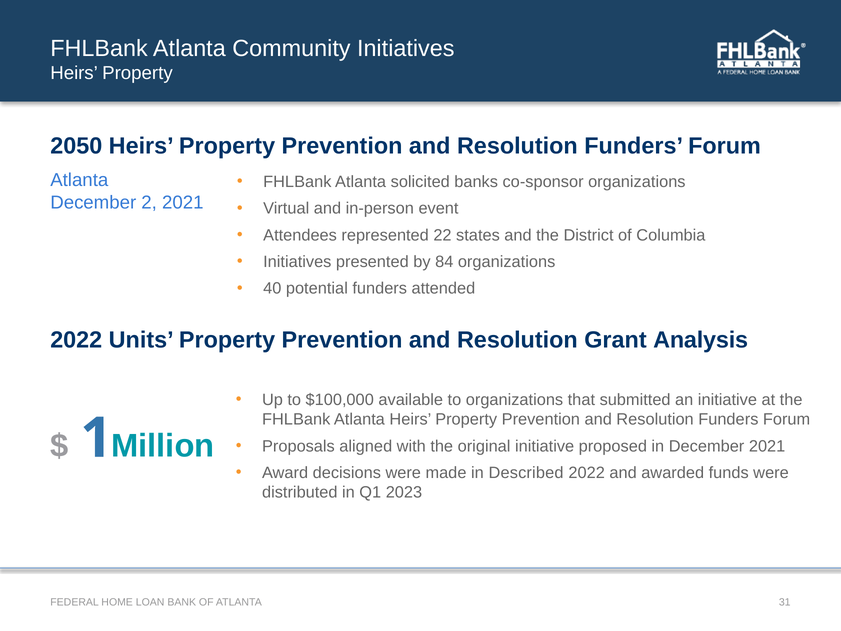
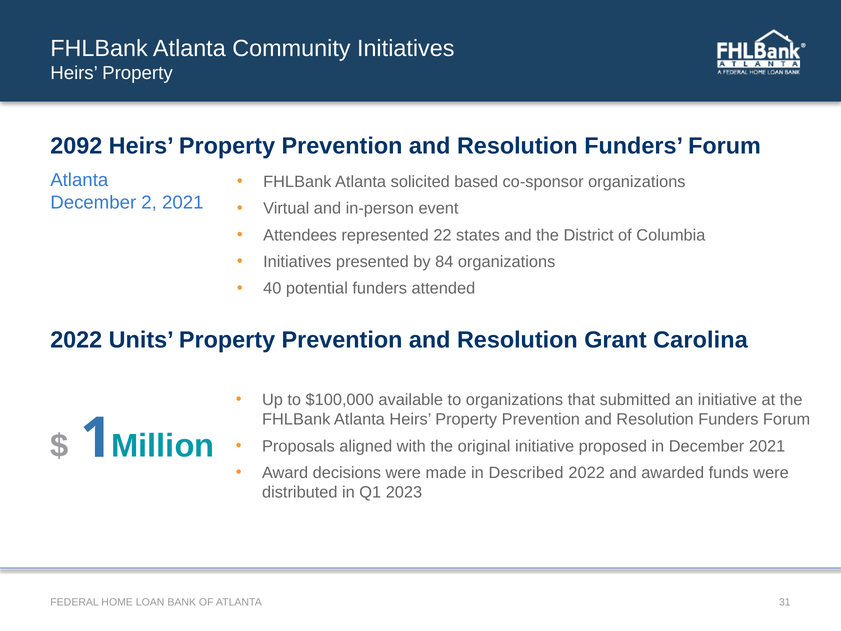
2050: 2050 -> 2092
banks: banks -> based
Analysis: Analysis -> Carolina
